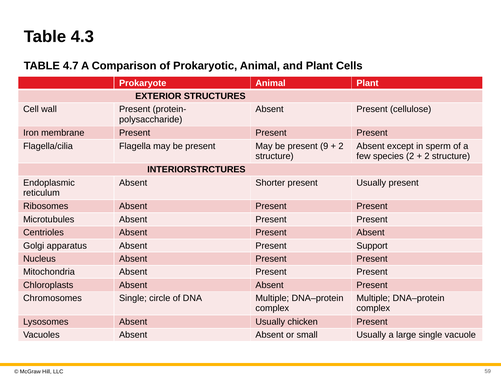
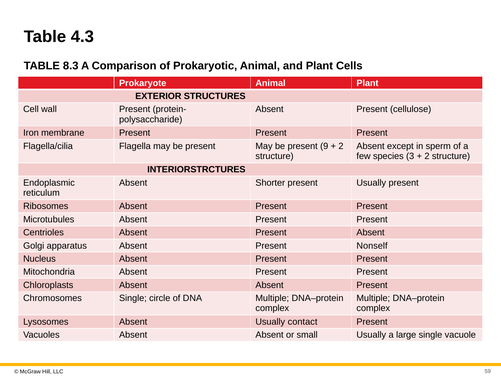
4.7: 4.7 -> 8.3
species 2: 2 -> 3
Support: Support -> Nonself
chicken: chicken -> contact
